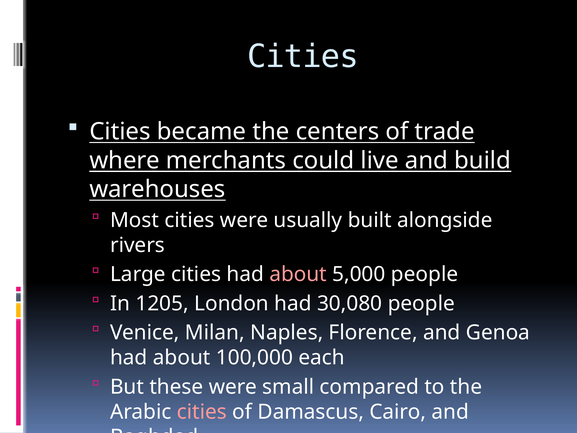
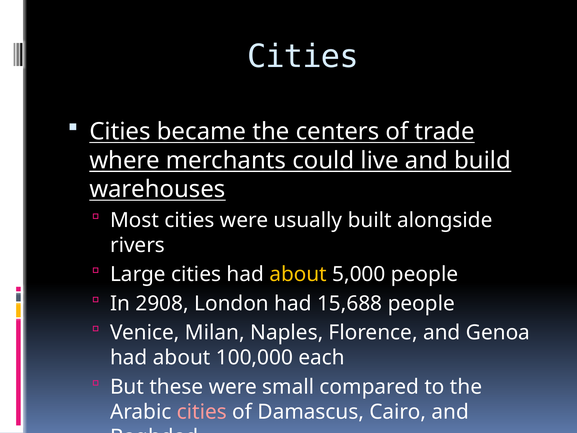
about at (298, 274) colour: pink -> yellow
1205: 1205 -> 2908
30,080: 30,080 -> 15,688
